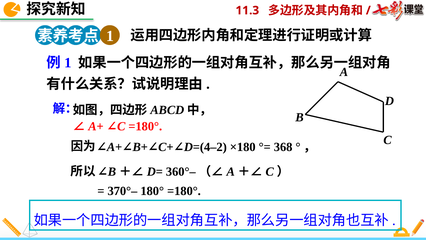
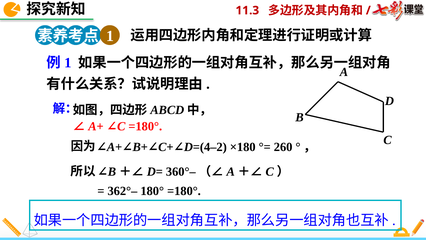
368: 368 -> 260
370°–: 370°– -> 362°–
